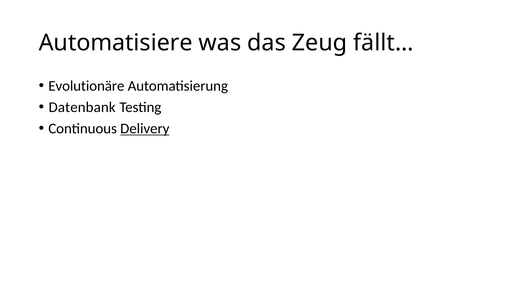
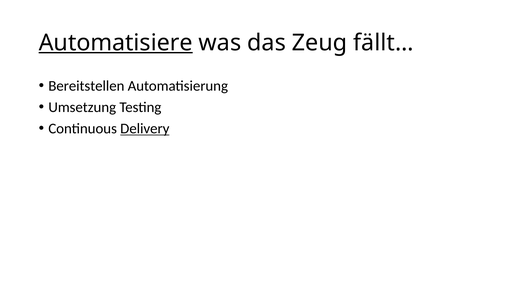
Automatisiere underline: none -> present
Evolutionäre: Evolutionäre -> Bereitstellen
Datenbank: Datenbank -> Umsetzung
